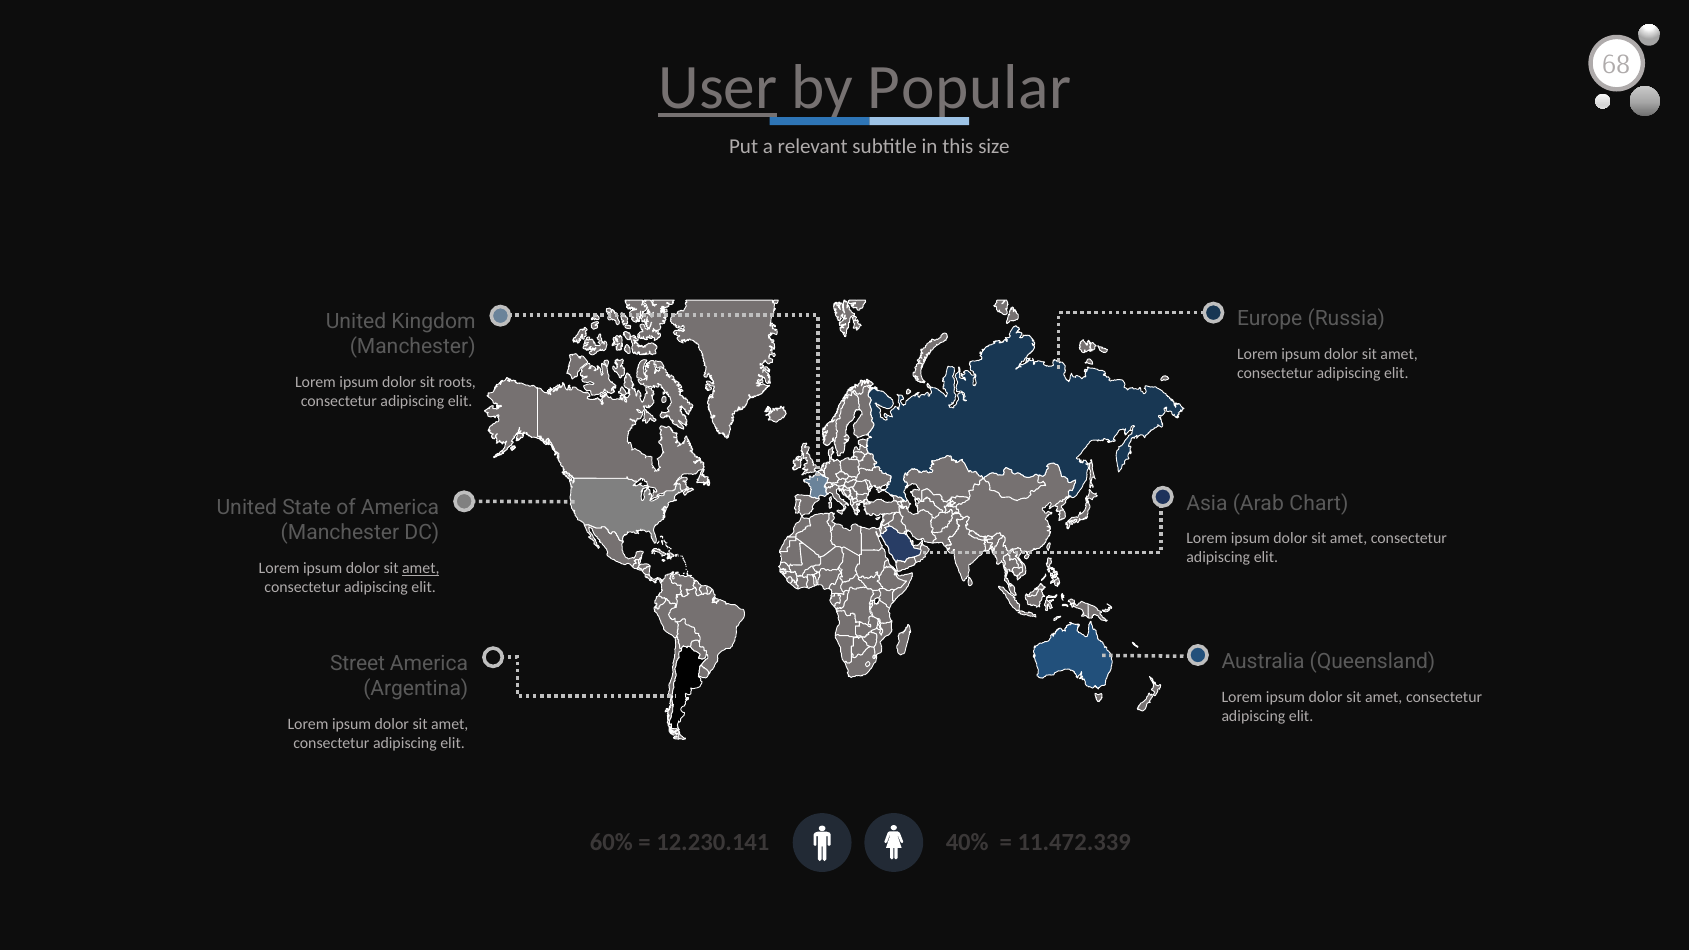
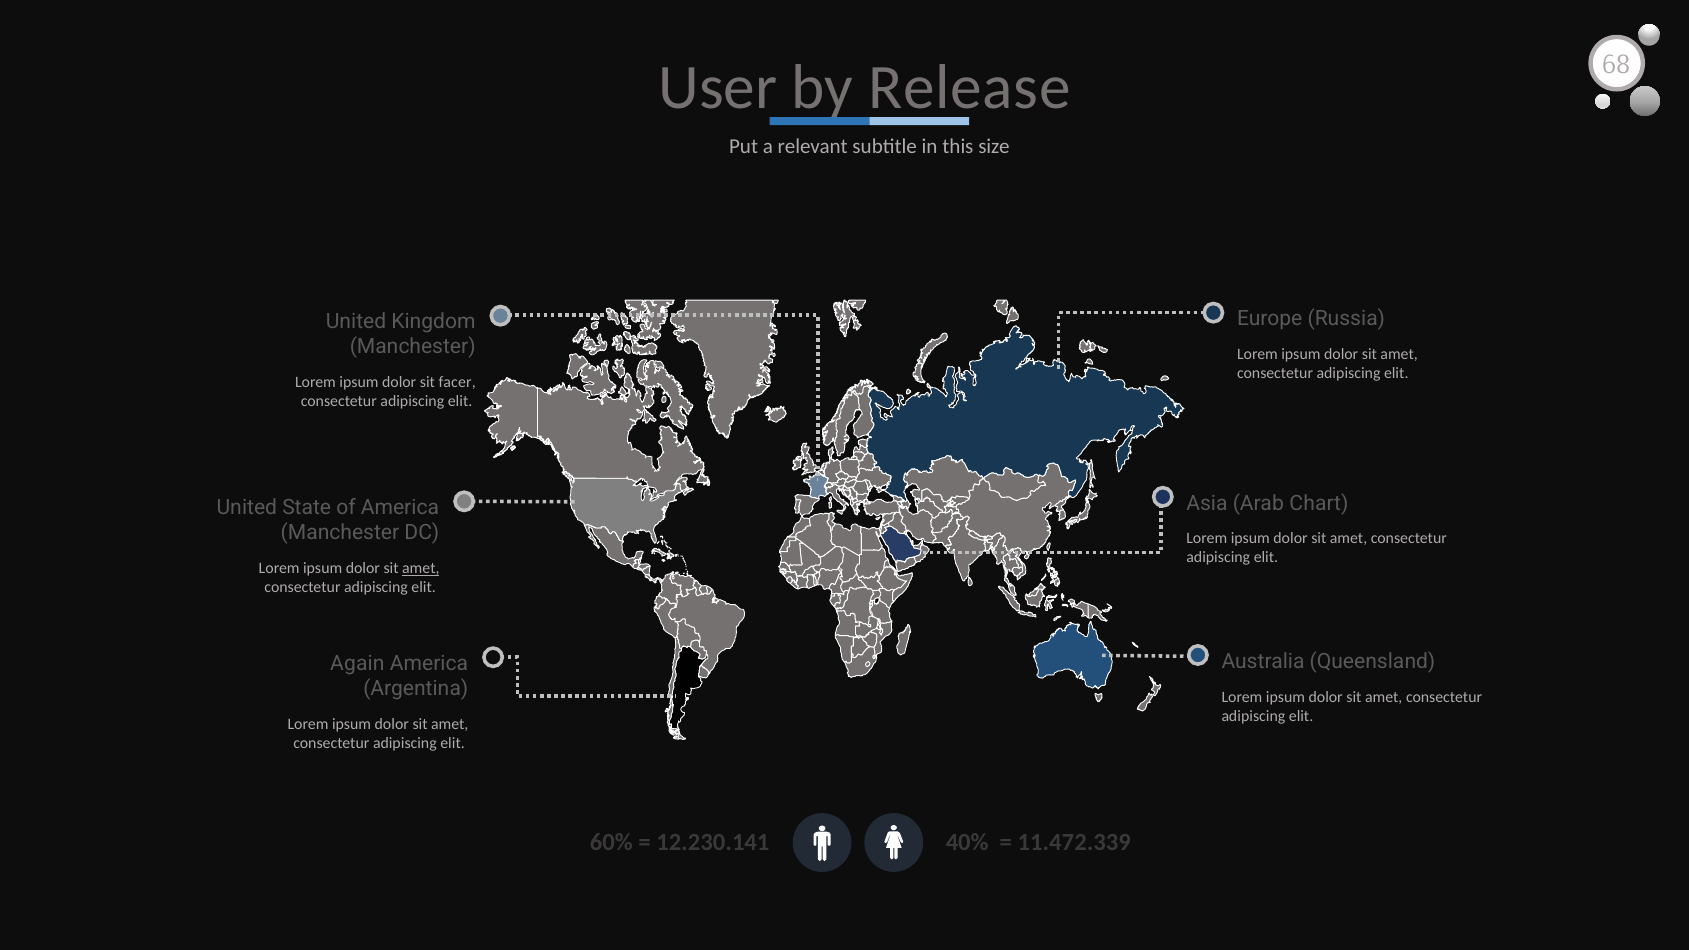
User underline: present -> none
Popular: Popular -> Release
roots: roots -> facer
Street: Street -> Again
